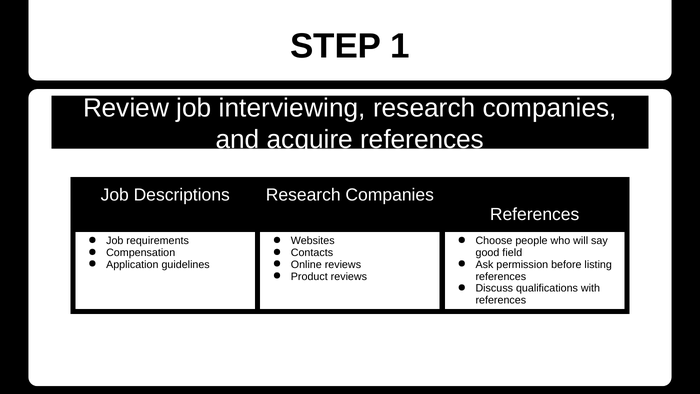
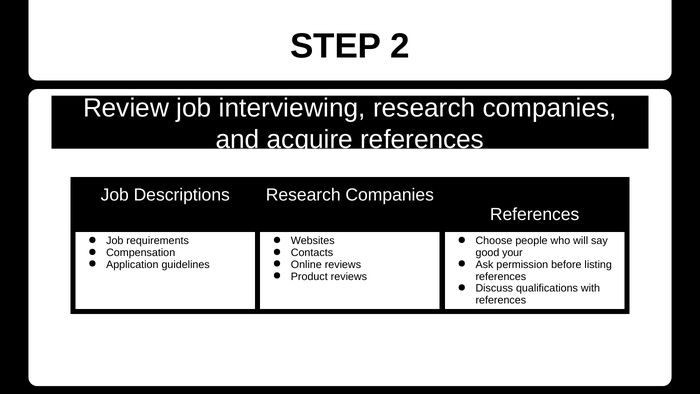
1: 1 -> 2
field: field -> your
